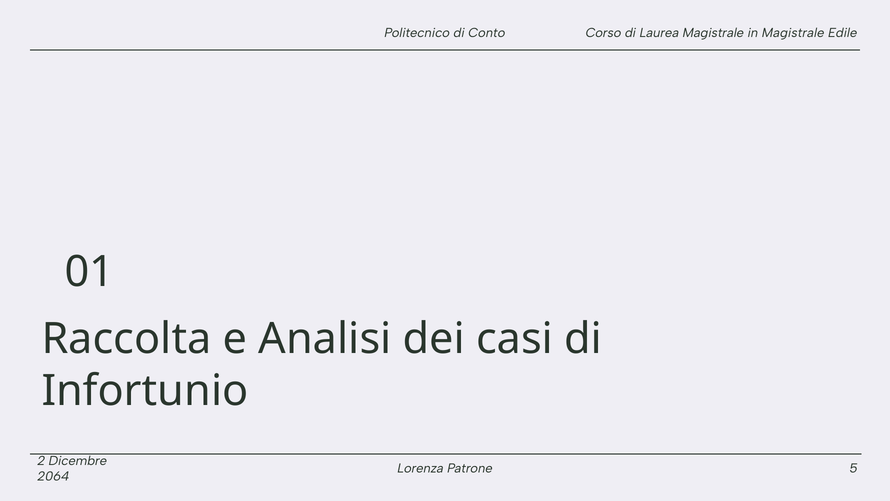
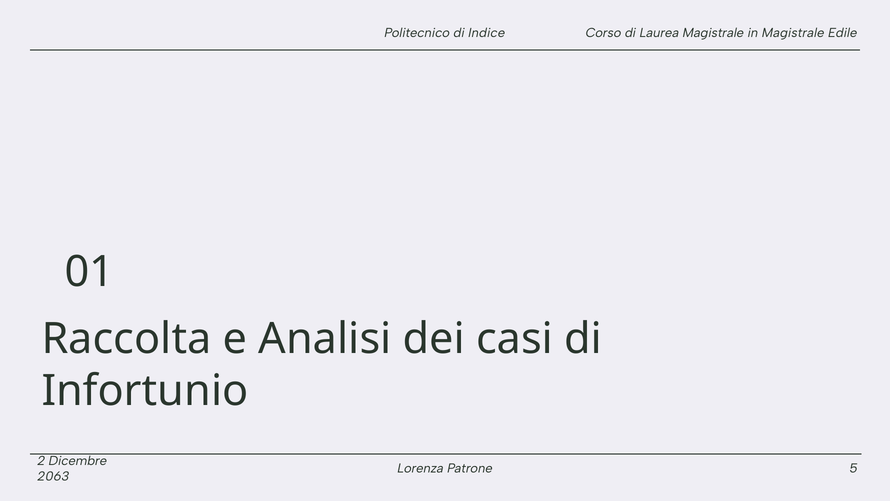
Conto: Conto -> Indice
2064: 2064 -> 2063
